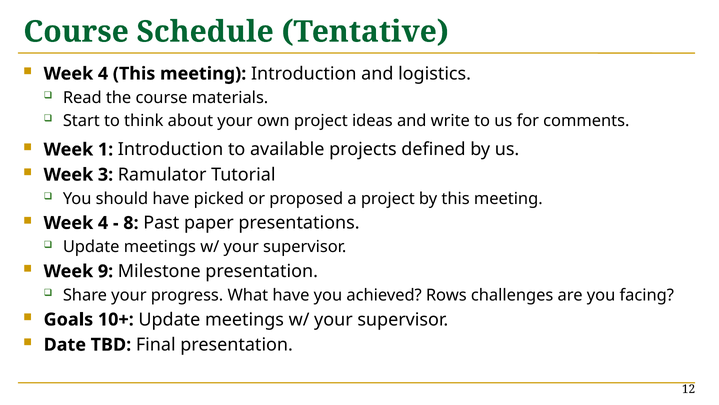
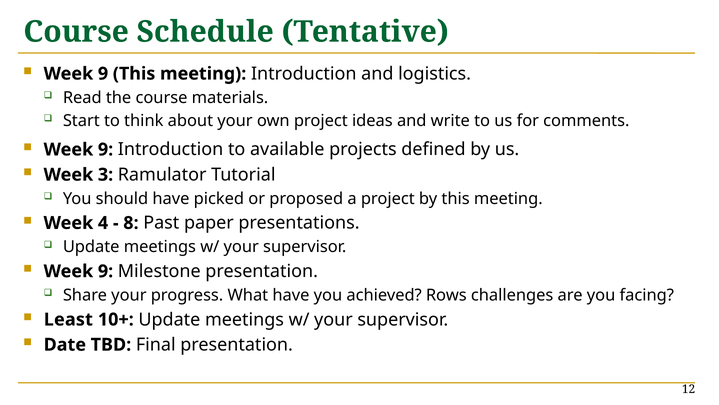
4 at (103, 74): 4 -> 9
1 at (106, 149): 1 -> 9
Goals: Goals -> Least
